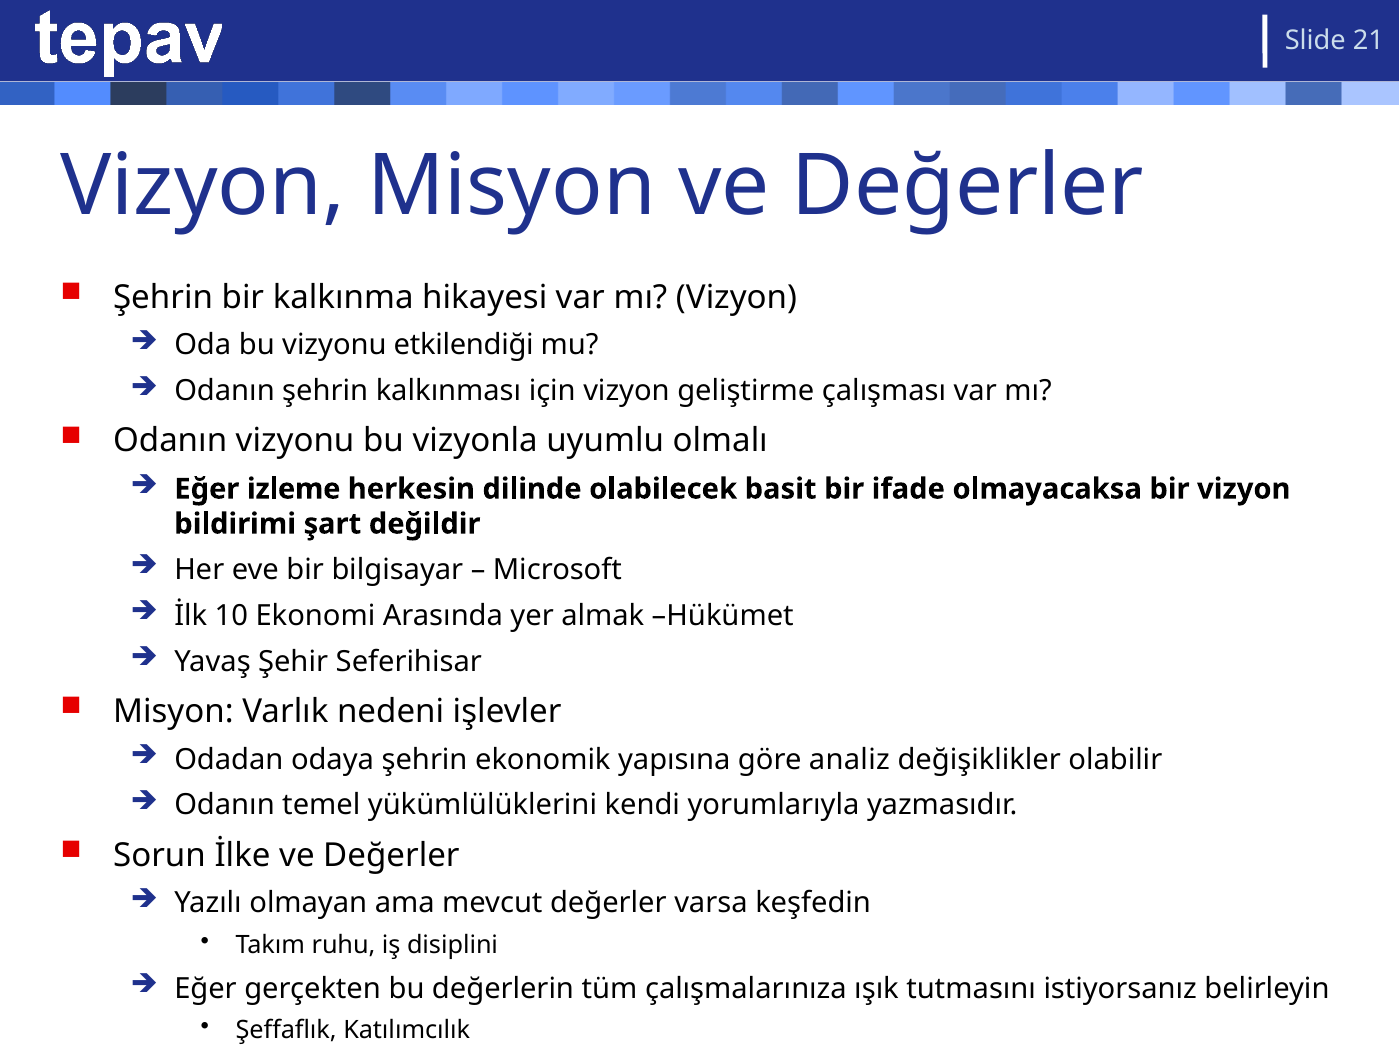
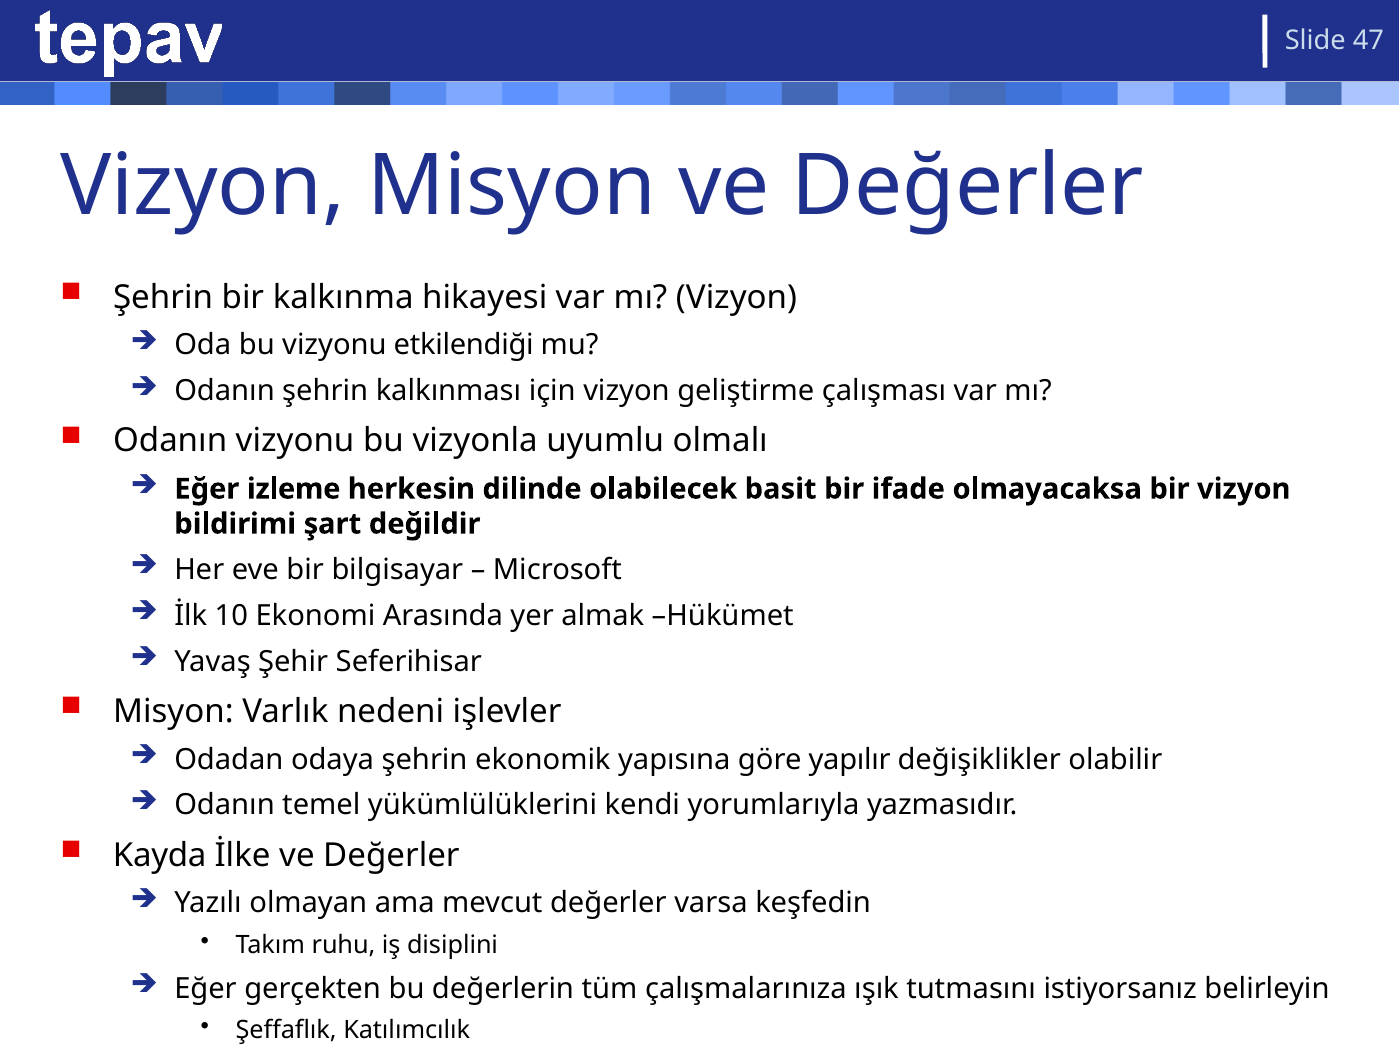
21: 21 -> 47
analiz: analiz -> yapılır
Sorun: Sorun -> Kayda
